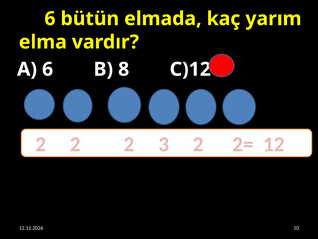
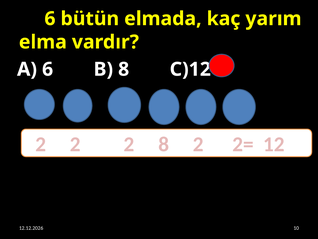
2 3: 3 -> 8
